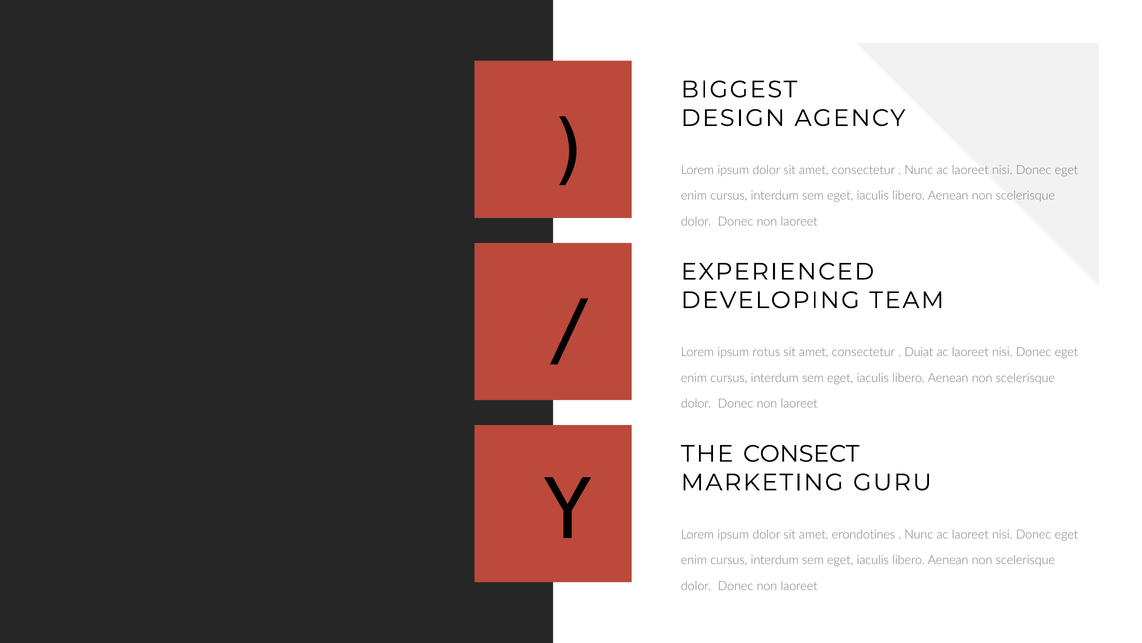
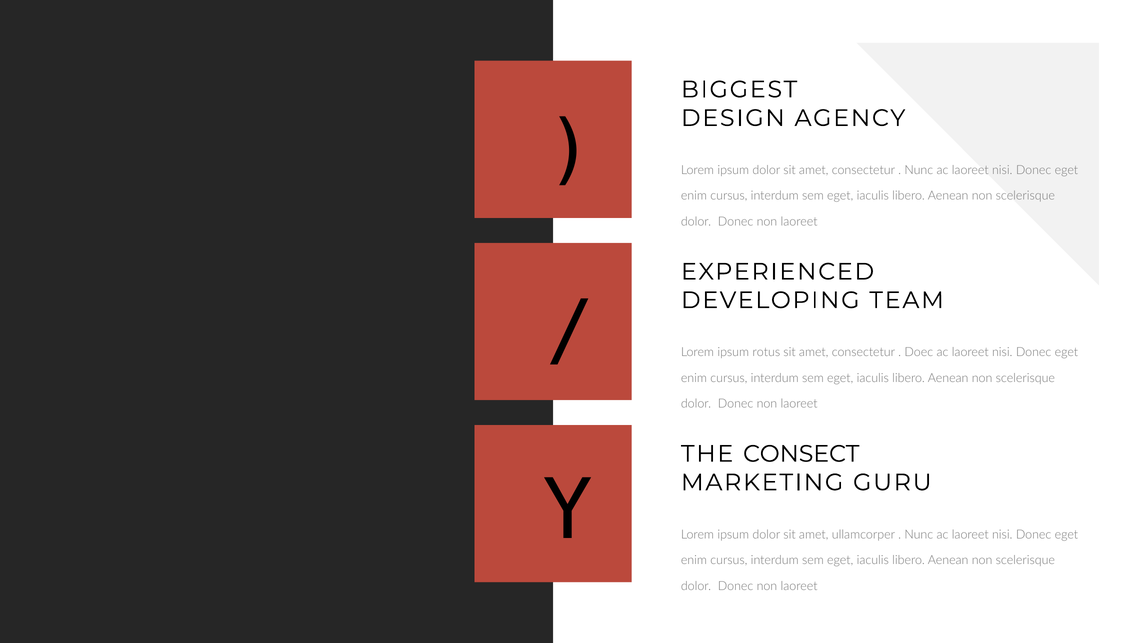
Duiat: Duiat -> Doec
erondotines: erondotines -> ullamcorper
